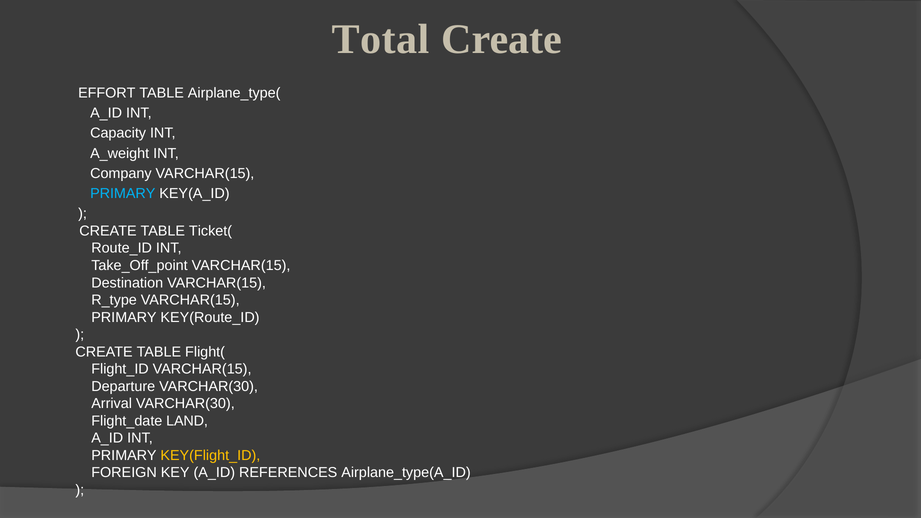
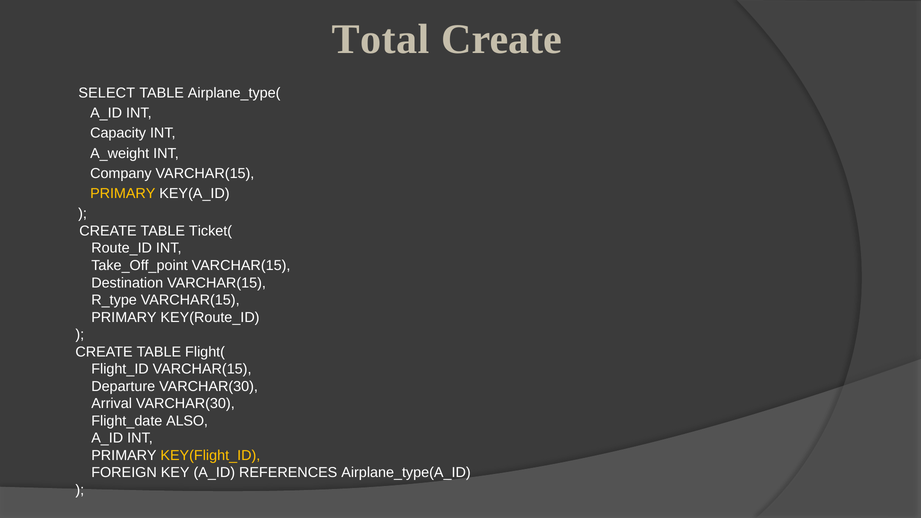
EFFORT: EFFORT -> SELECT
PRIMARY at (123, 194) colour: light blue -> yellow
LAND: LAND -> ALSO
